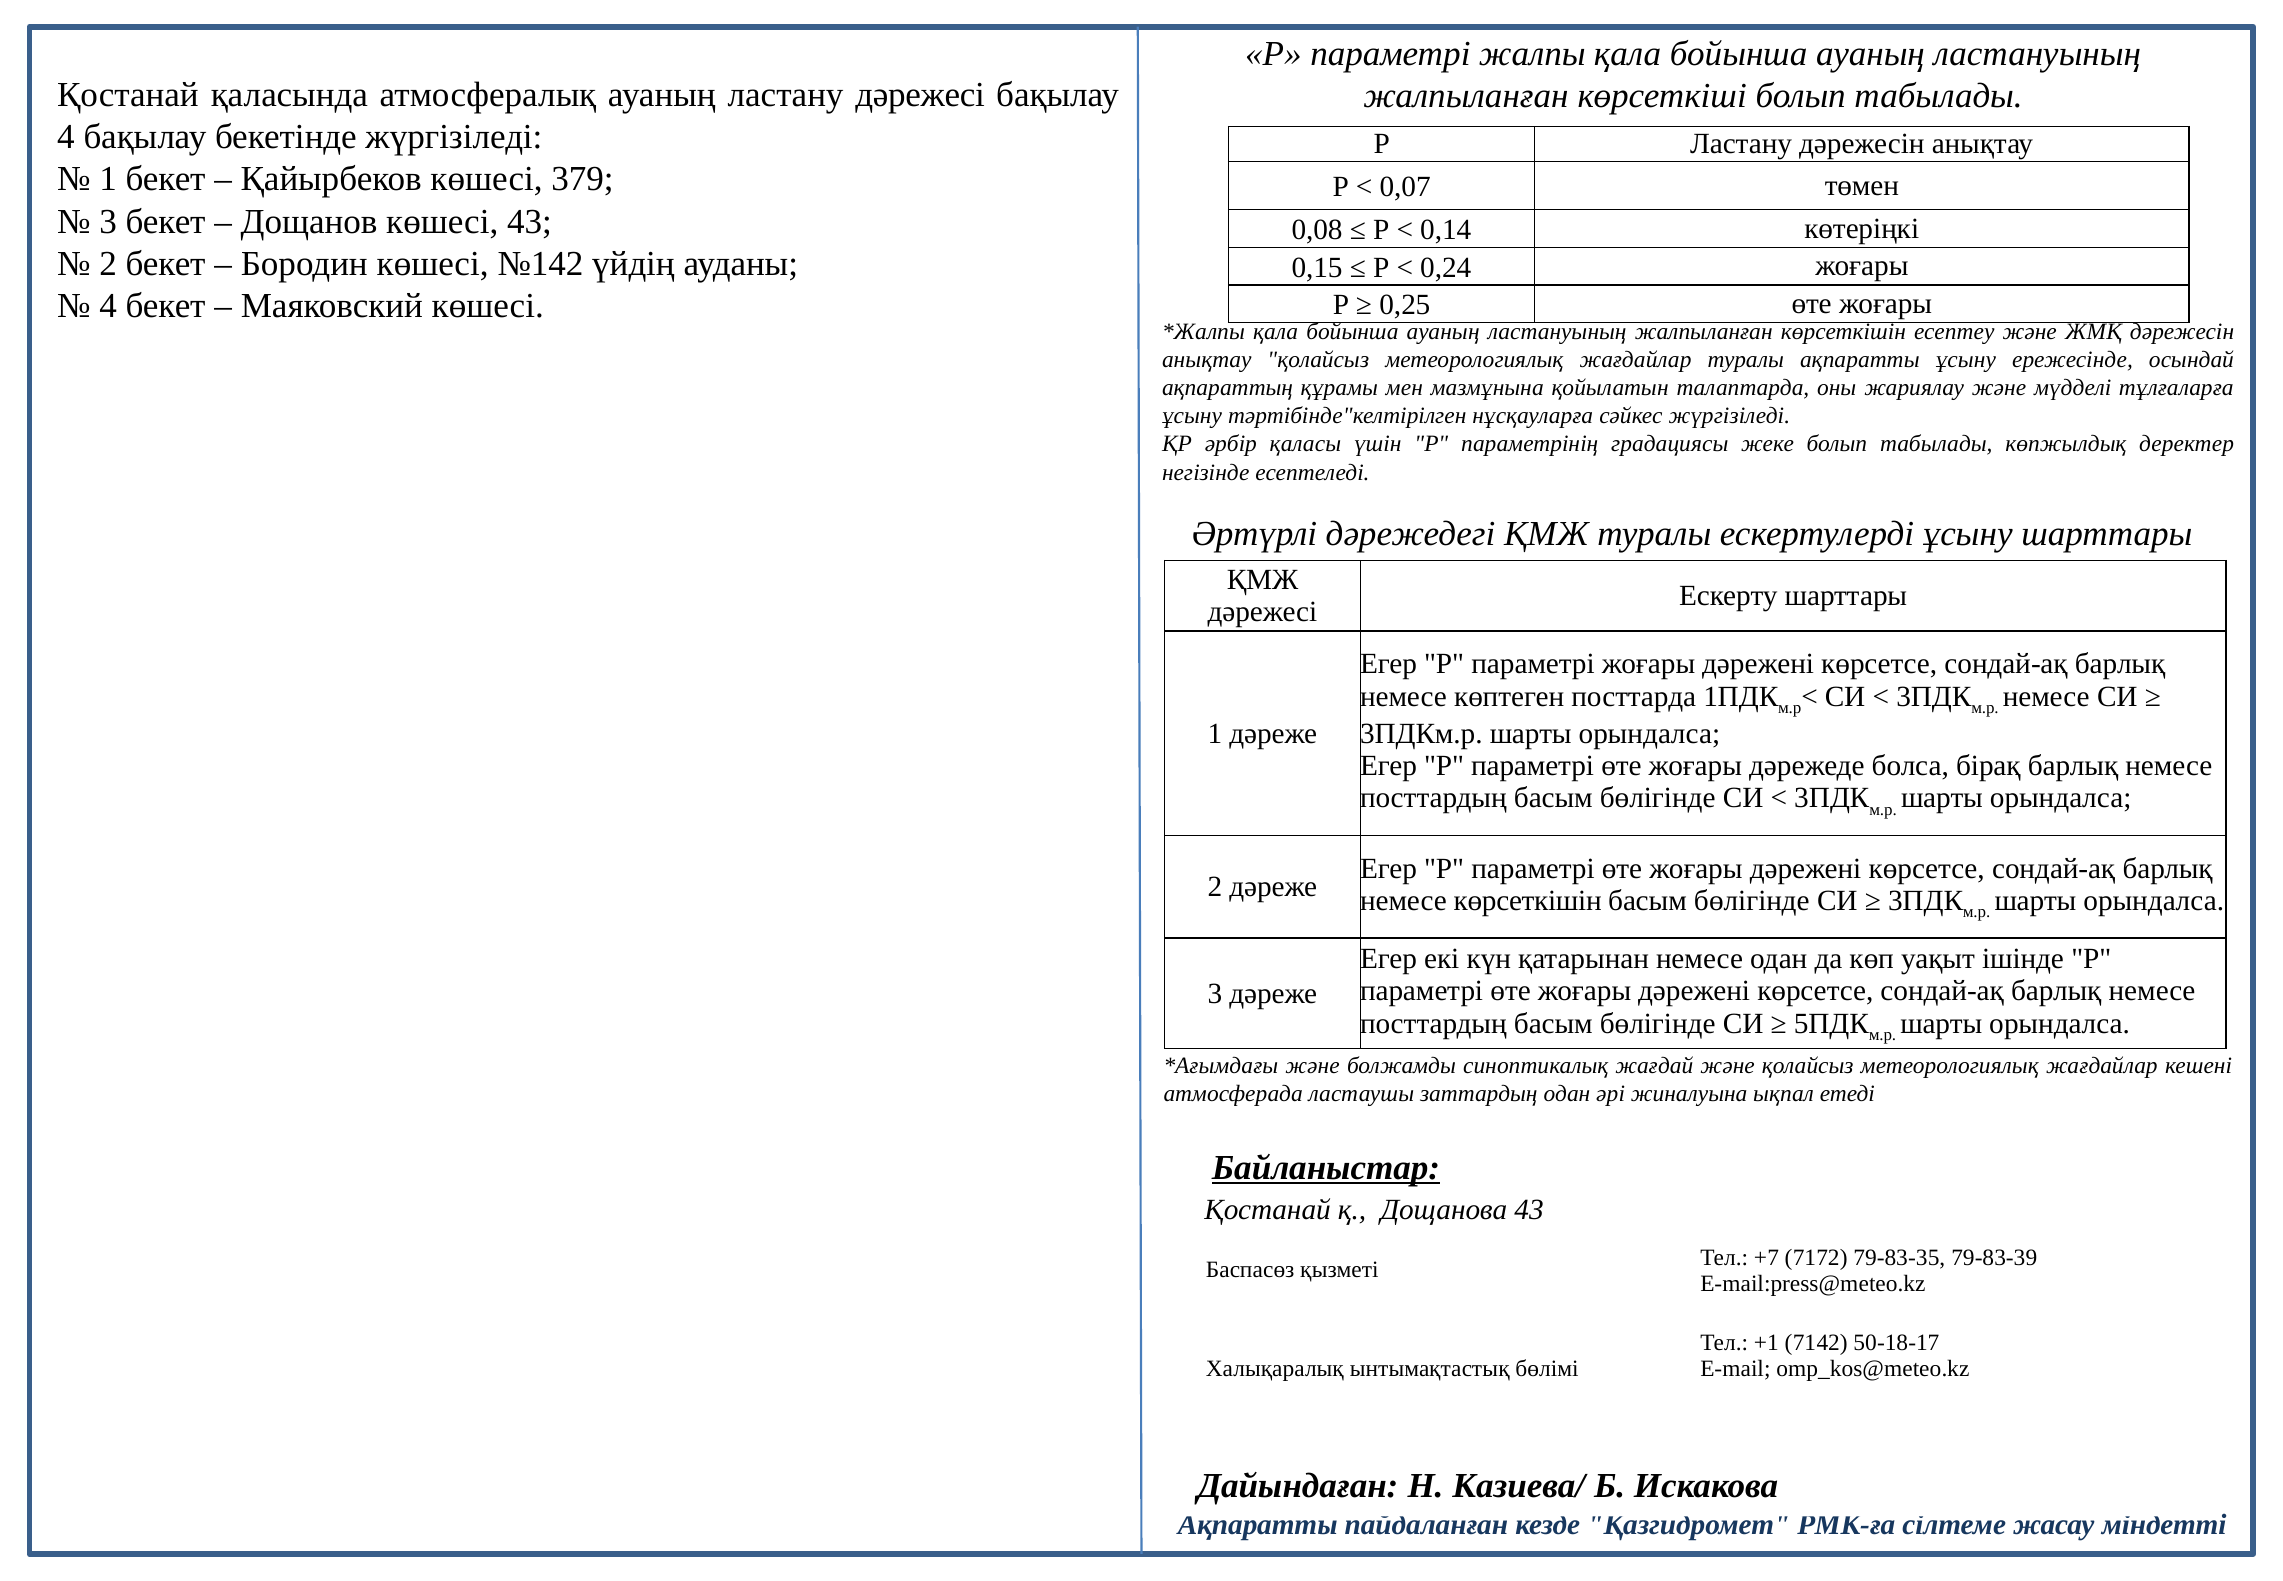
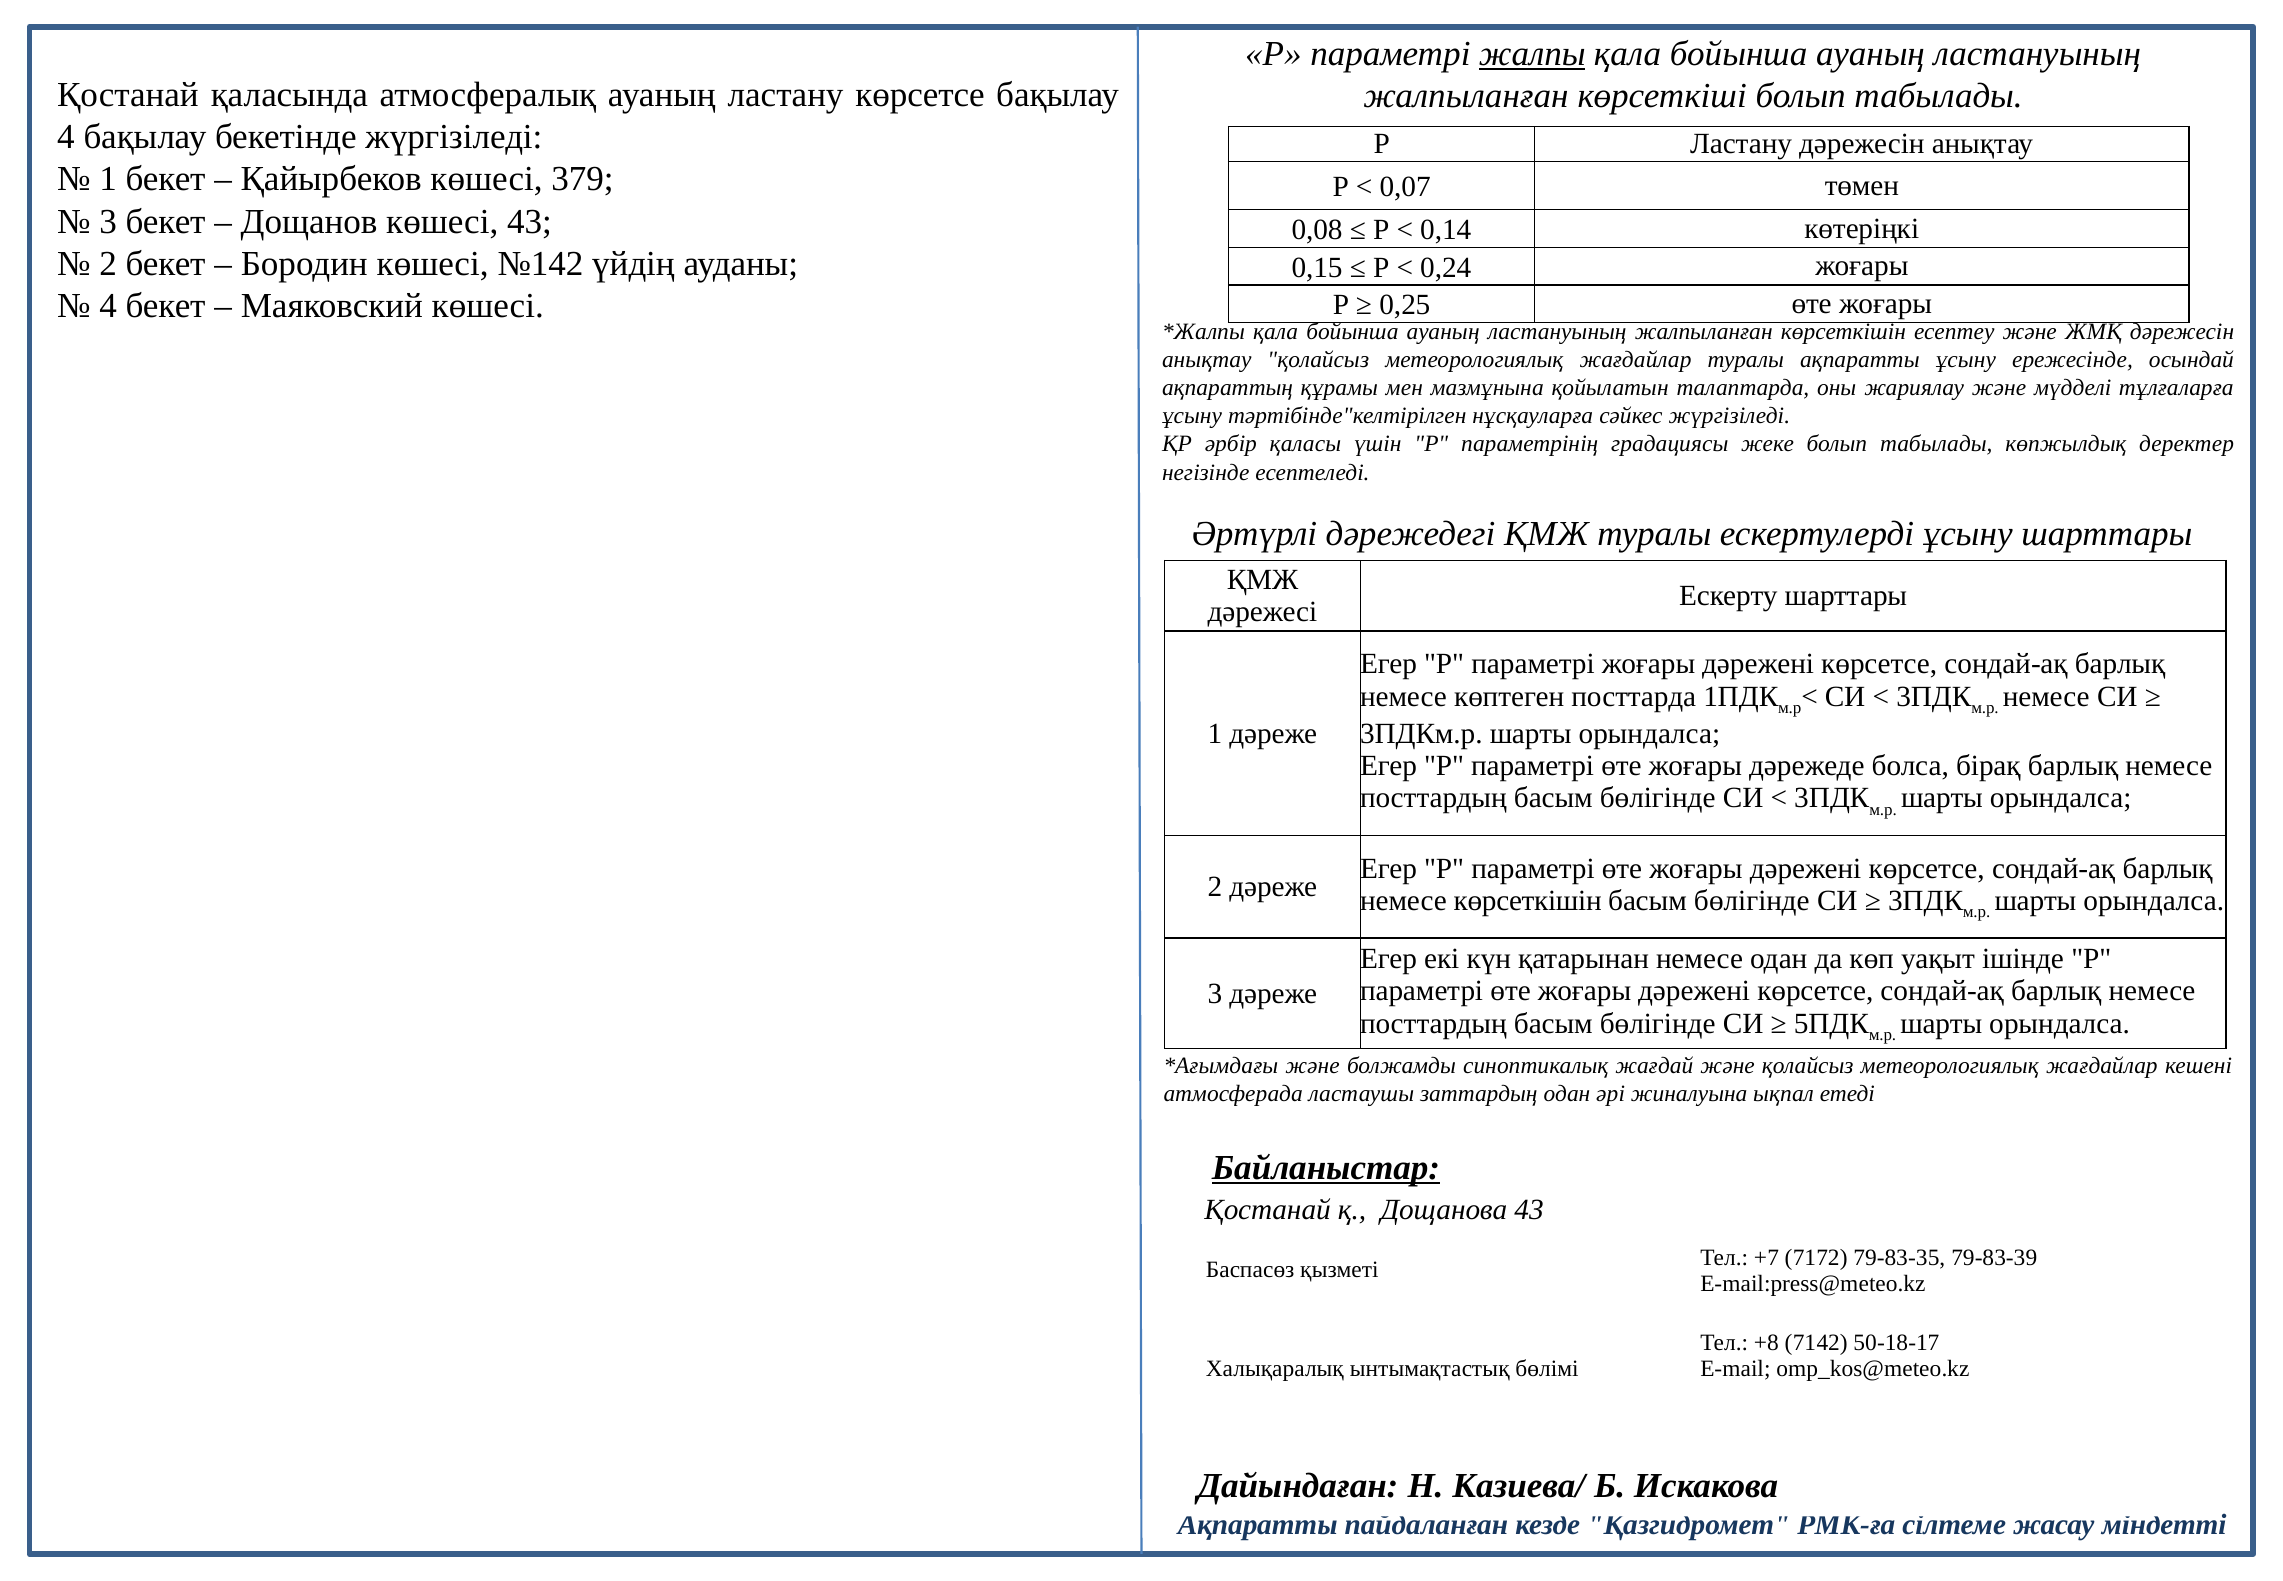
жалпы underline: none -> present
ластану дәрежесі: дәрежесі -> көрсетсе
+1: +1 -> +8
